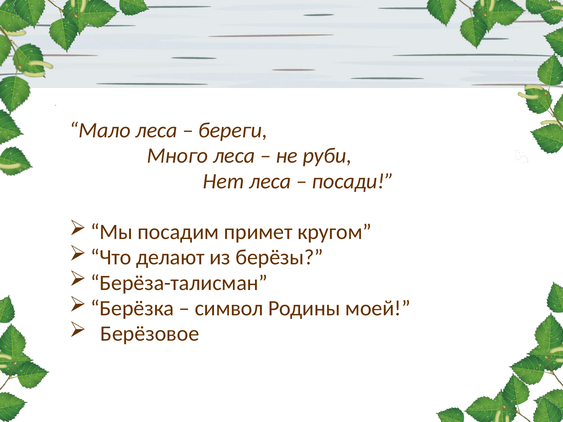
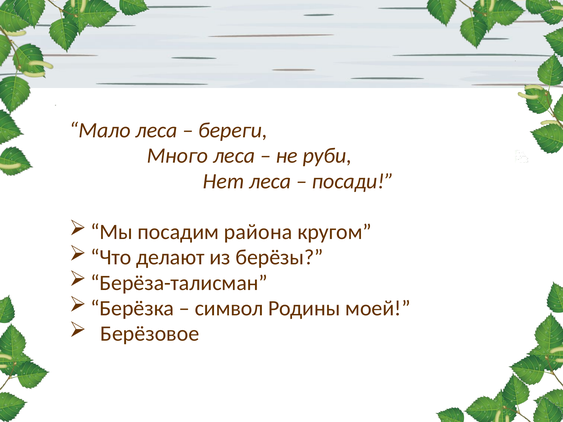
примет: примет -> района
